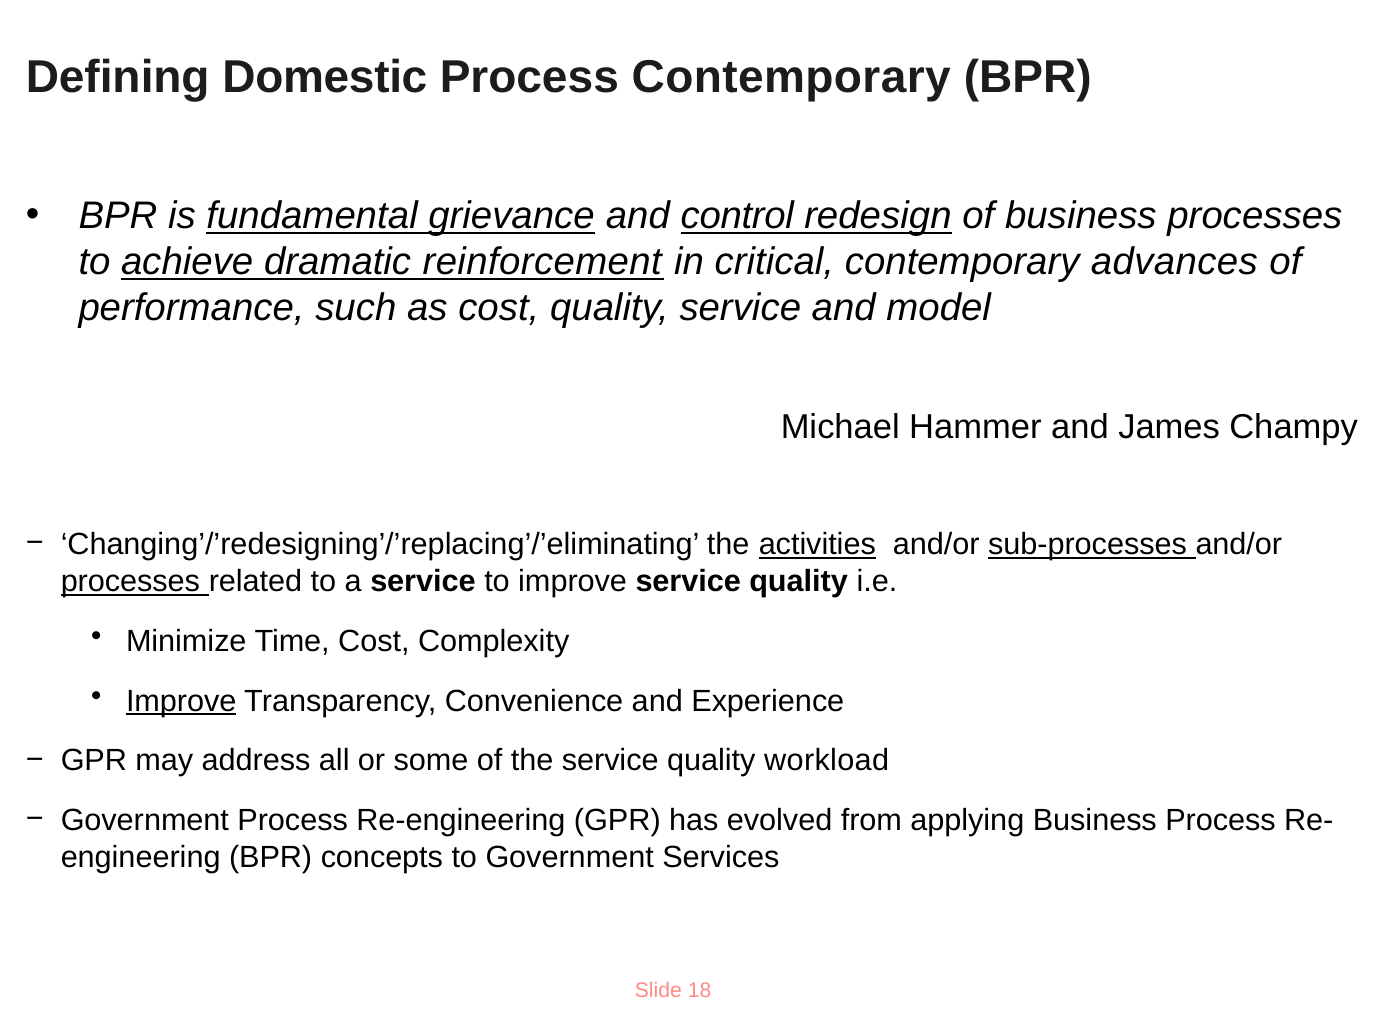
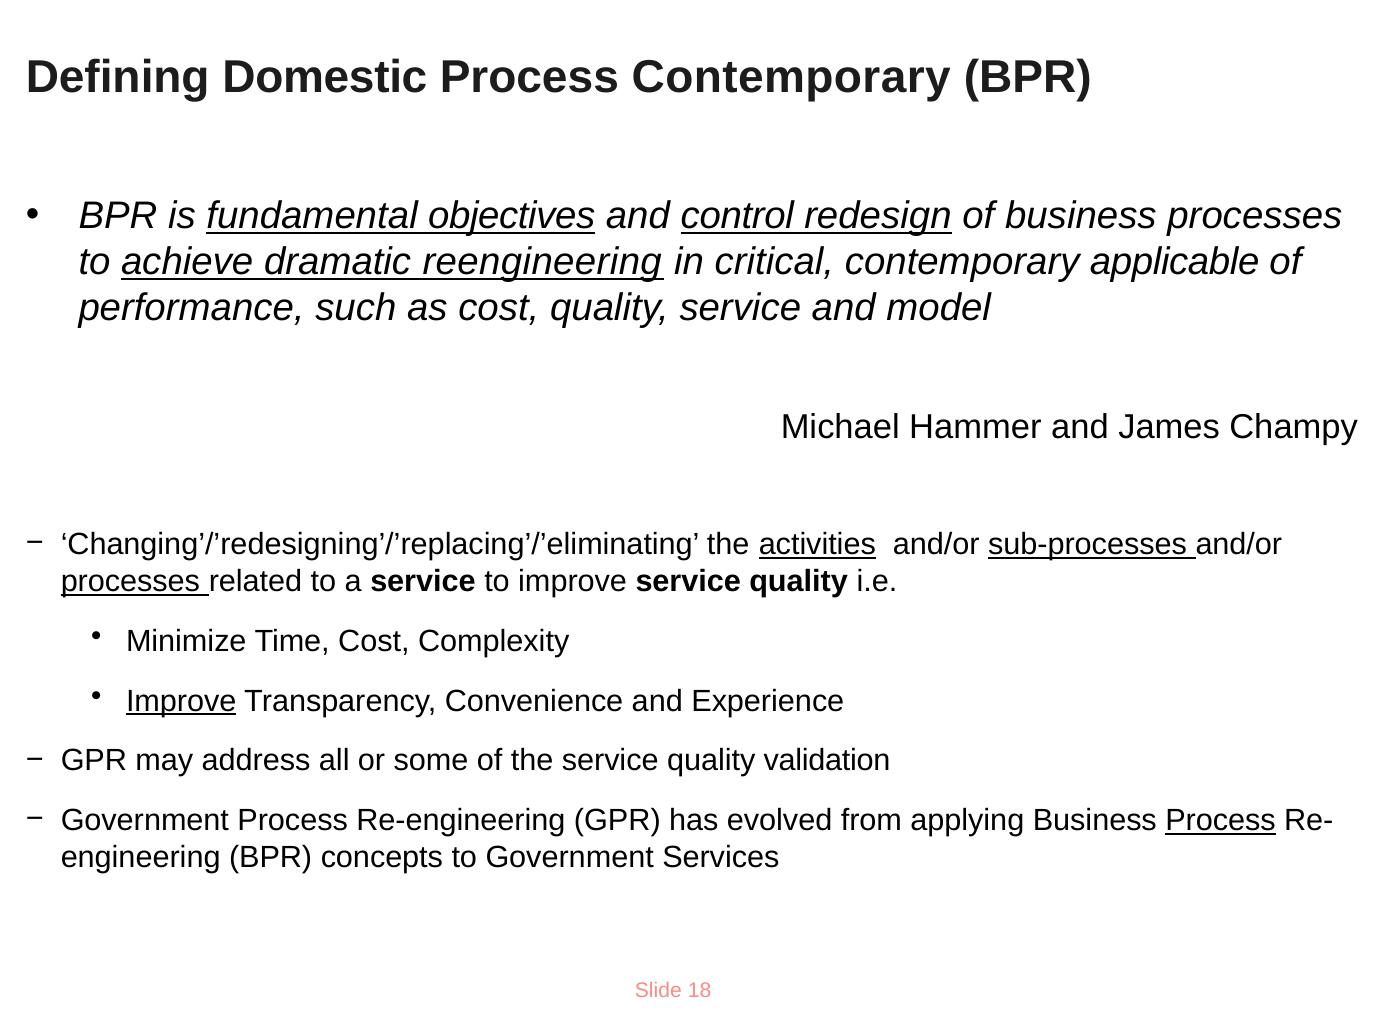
grievance: grievance -> objectives
reinforcement: reinforcement -> reengineering
advances: advances -> applicable
workload: workload -> validation
Process at (1221, 821) underline: none -> present
